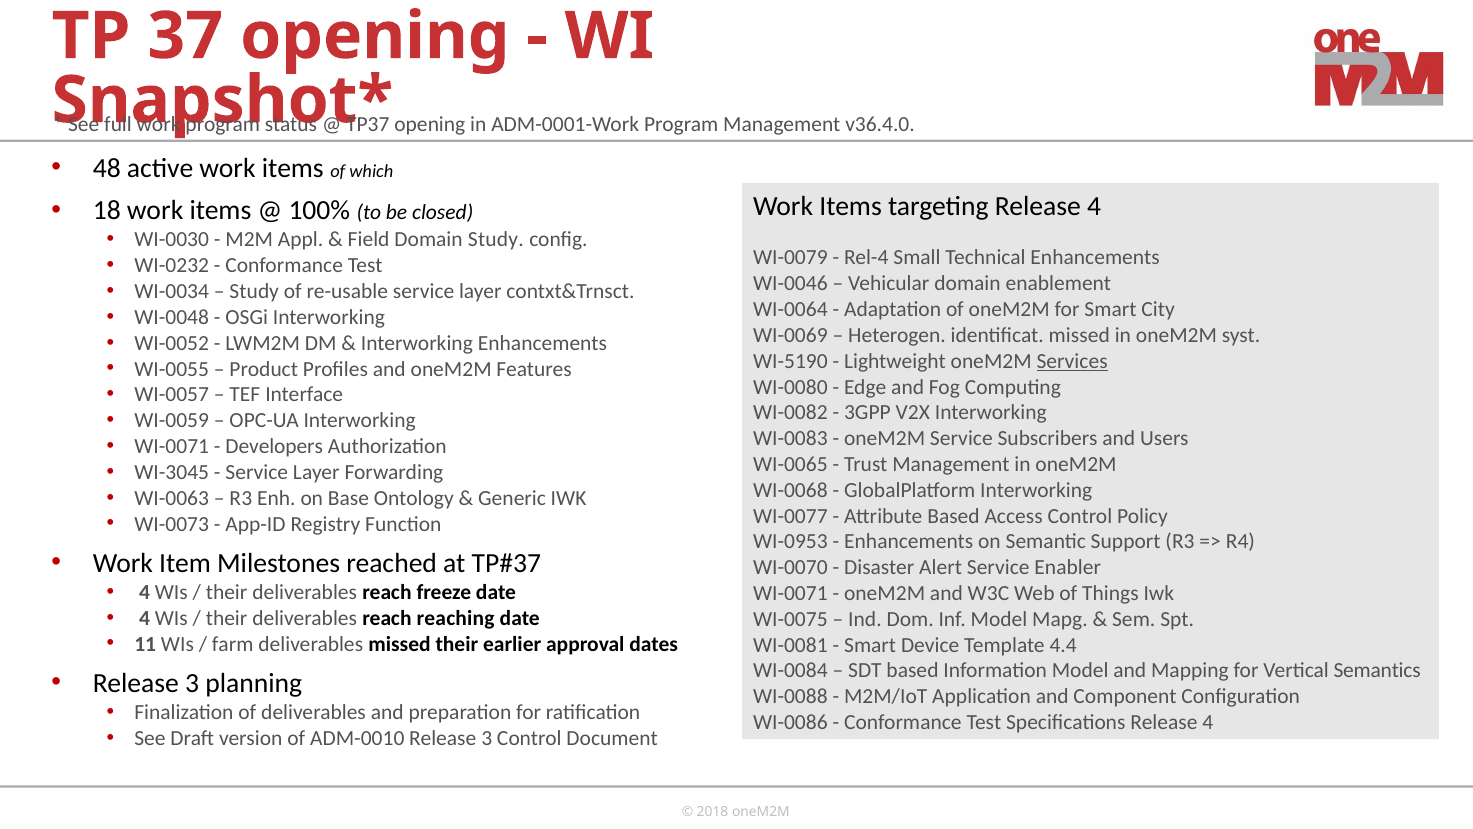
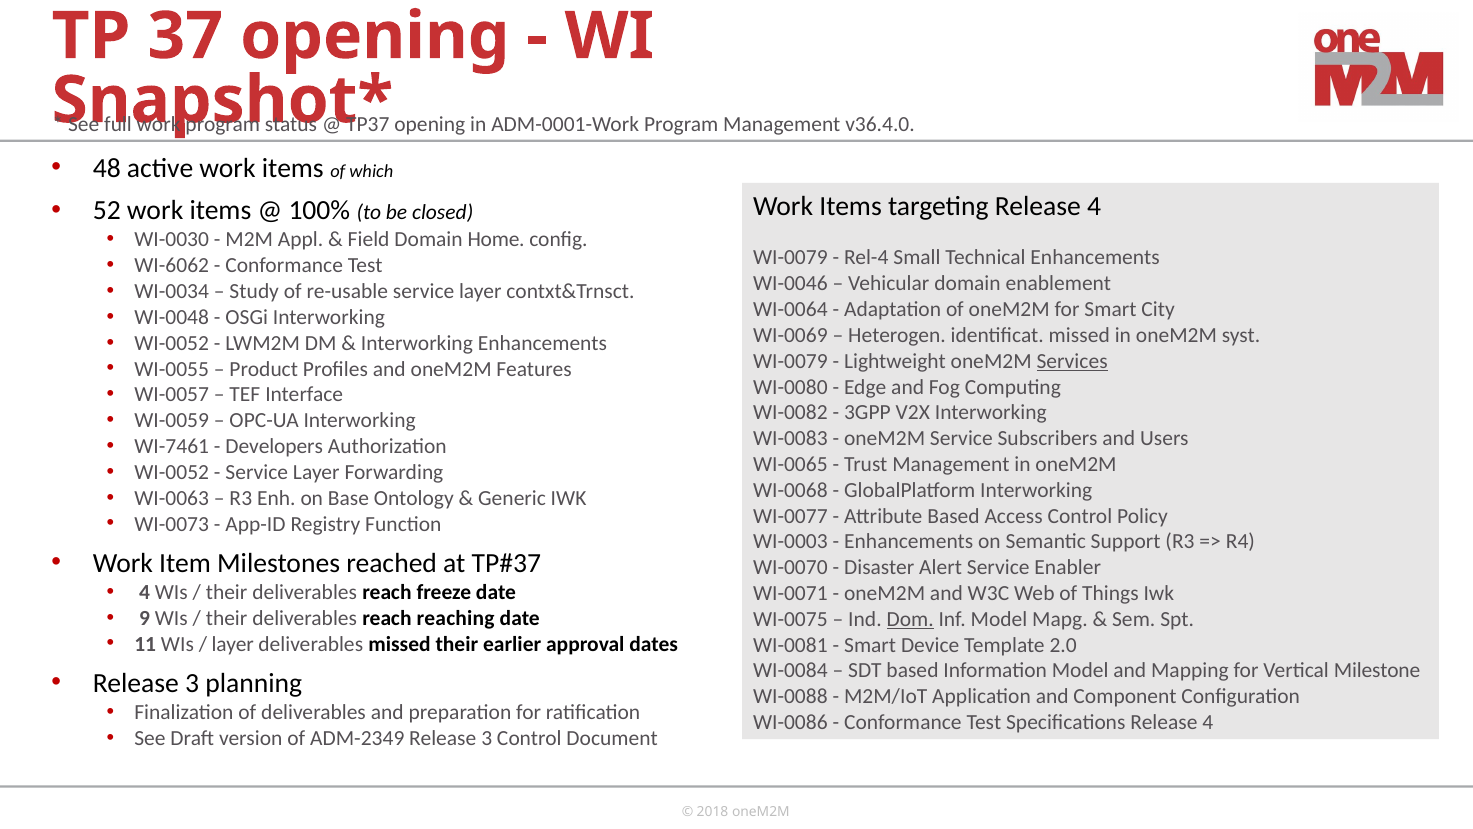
18: 18 -> 52
Domain Study: Study -> Home
WI-0232: WI-0232 -> WI-6062
WI-5190 at (790, 361): WI-5190 -> WI-0079
WI-0071 at (172, 446): WI-0071 -> WI-7461
WI-3045 at (172, 472): WI-3045 -> WI-0052
WI-0953: WI-0953 -> WI-0003
4 at (145, 618): 4 -> 9
Dom underline: none -> present
farm at (233, 644): farm -> layer
4.4: 4.4 -> 2.0
Semantics: Semantics -> Milestone
ADM-0010: ADM-0010 -> ADM-2349
